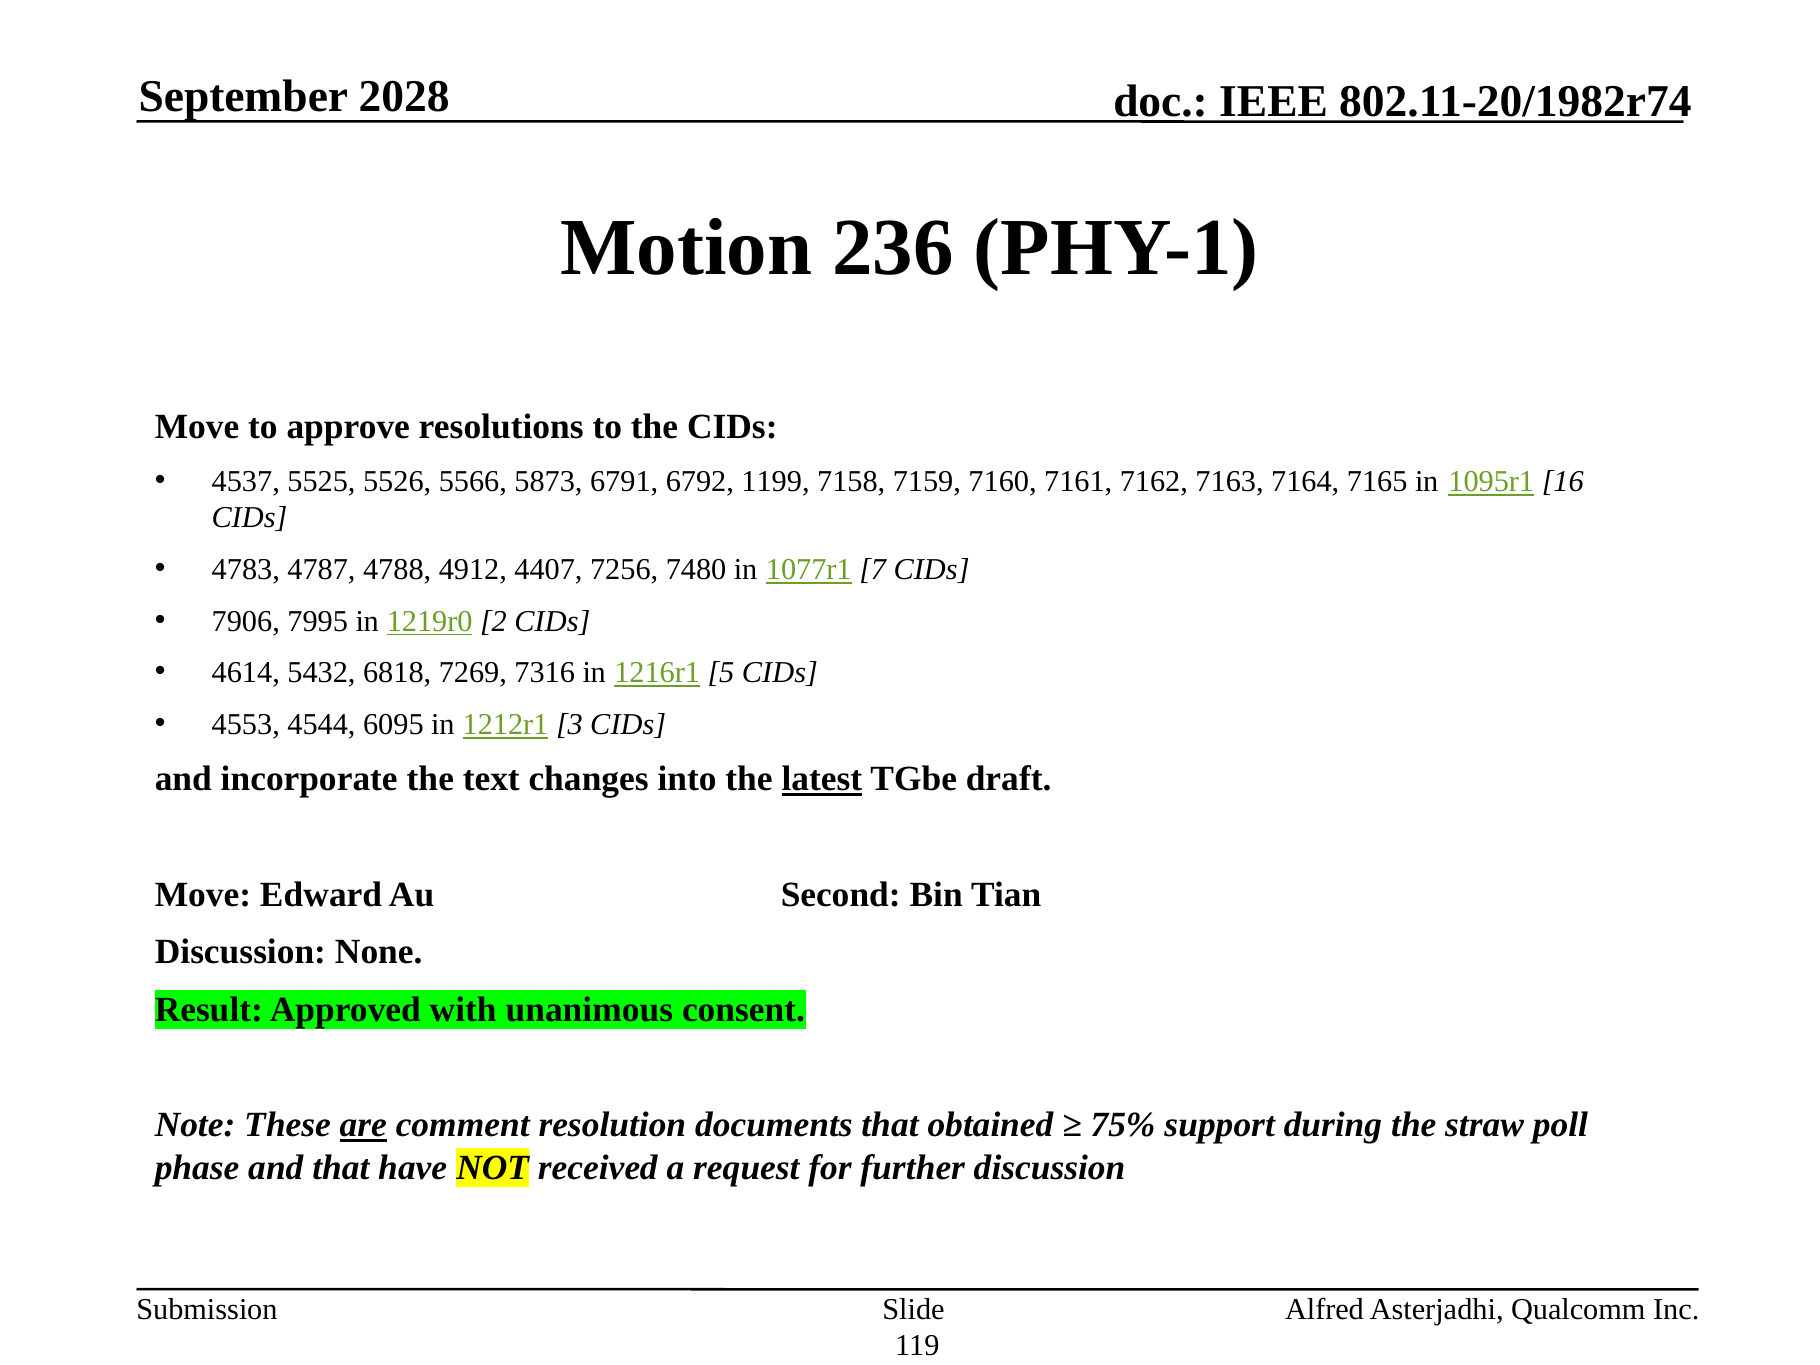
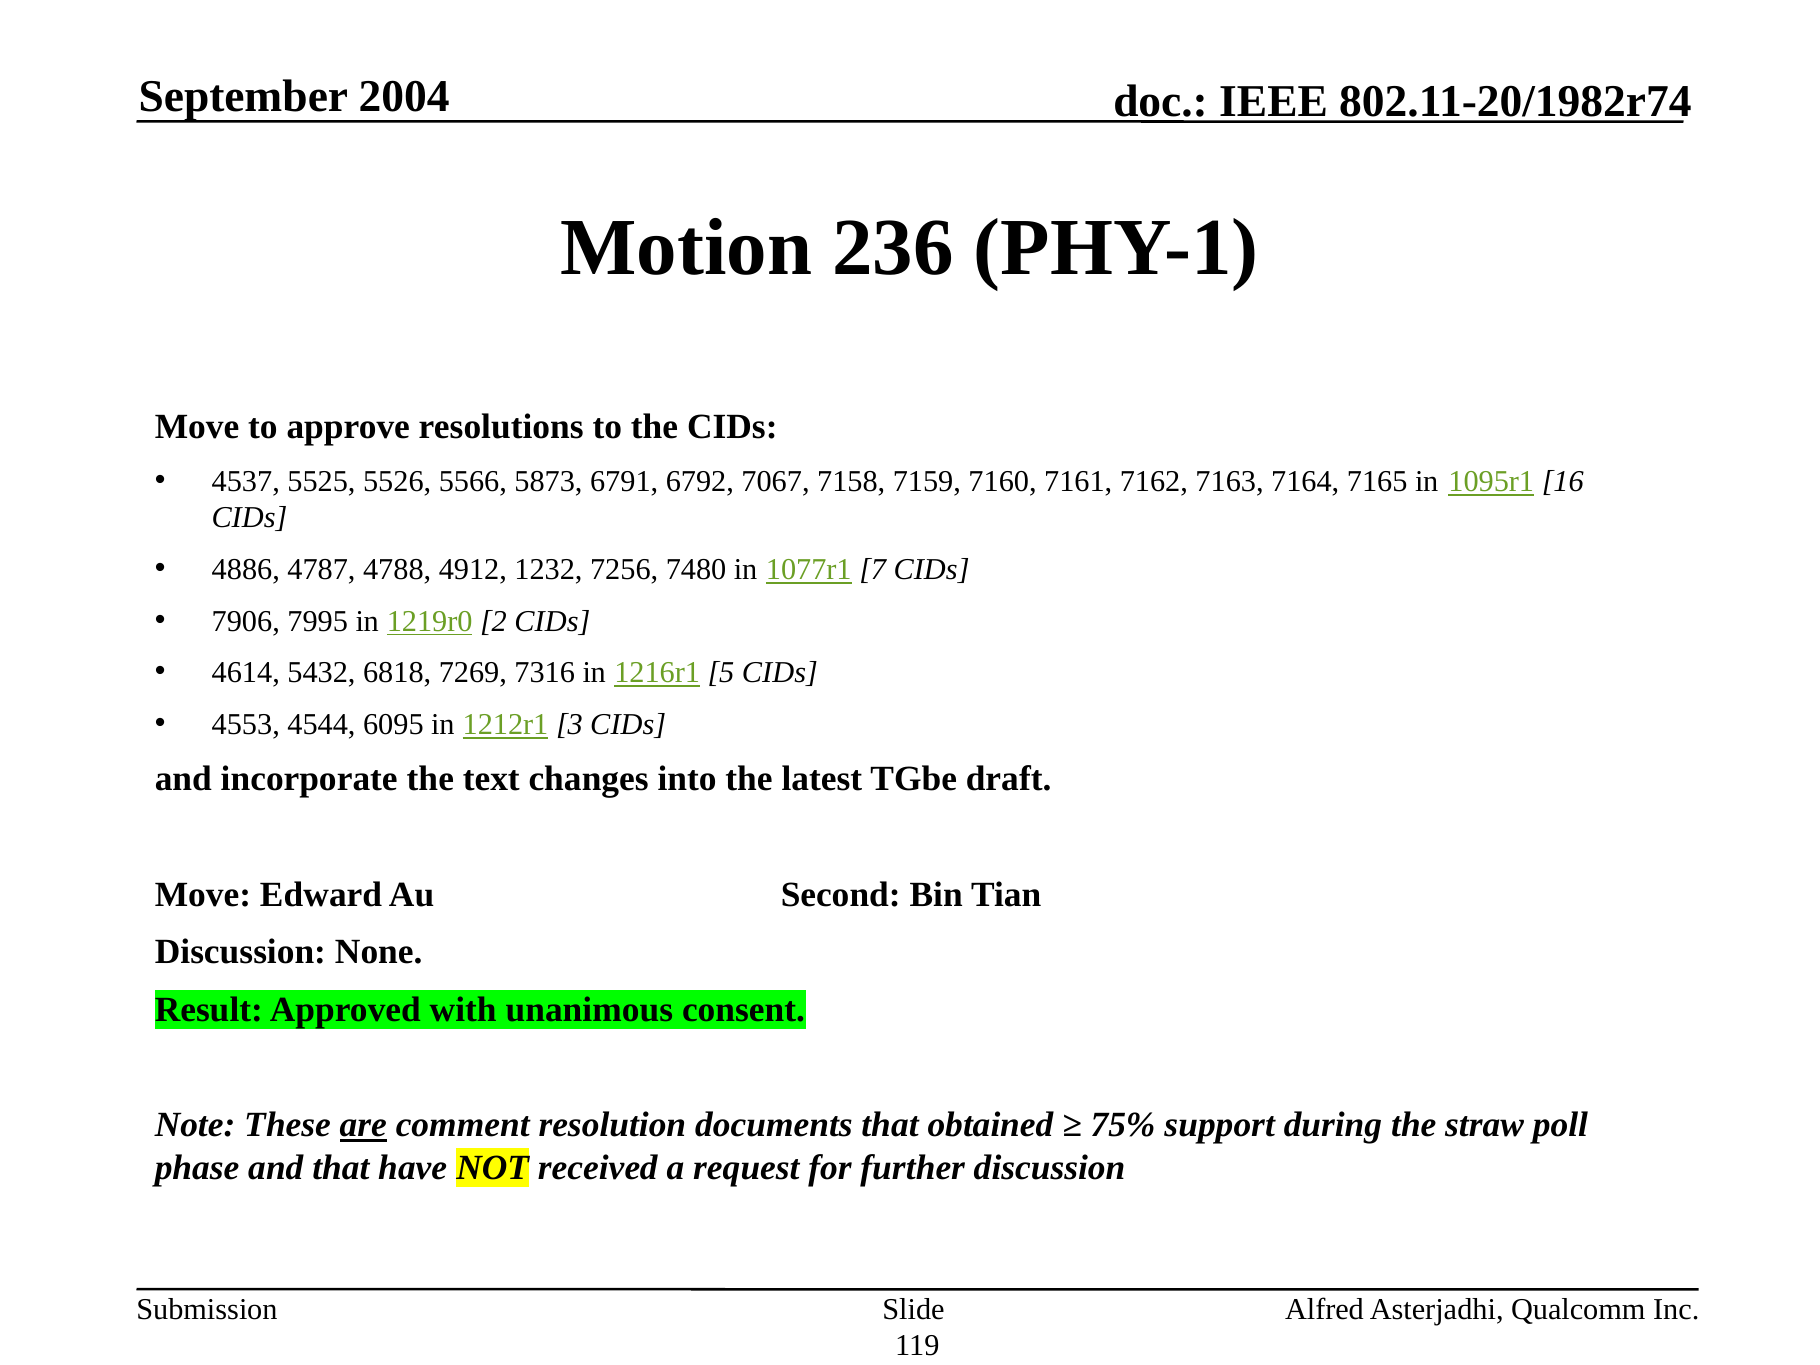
2028: 2028 -> 2004
1199: 1199 -> 7067
4783: 4783 -> 4886
4407: 4407 -> 1232
latest underline: present -> none
